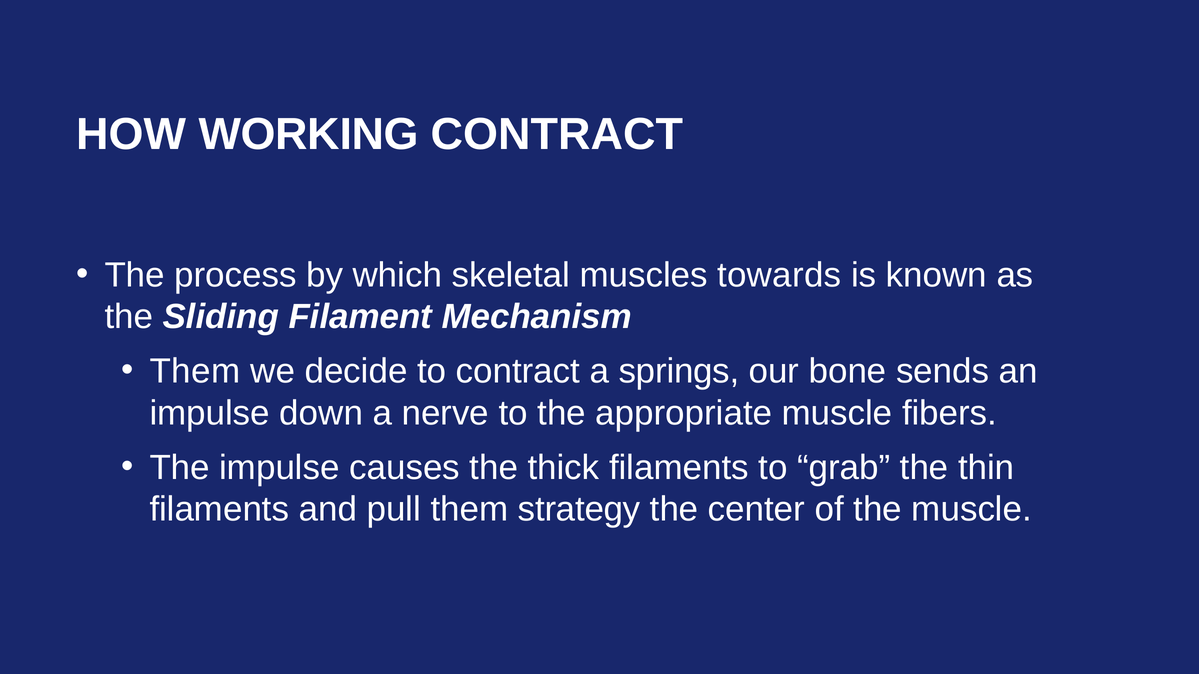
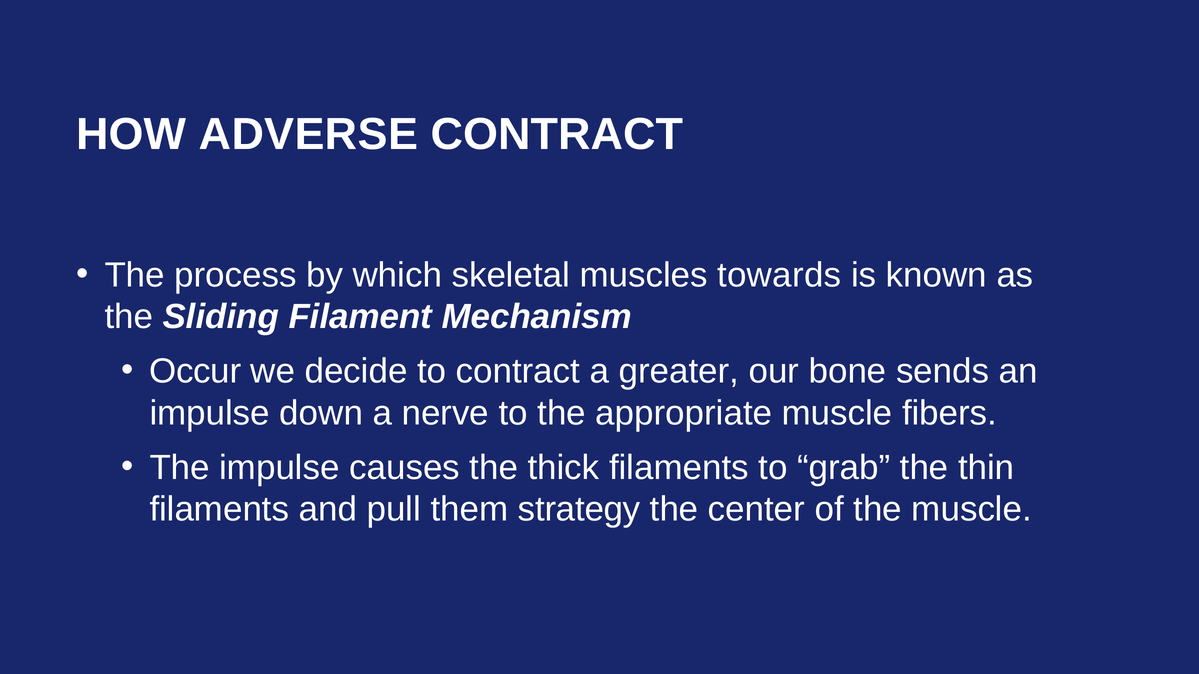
WORKING: WORKING -> ADVERSE
Them at (195, 372): Them -> Occur
springs: springs -> greater
